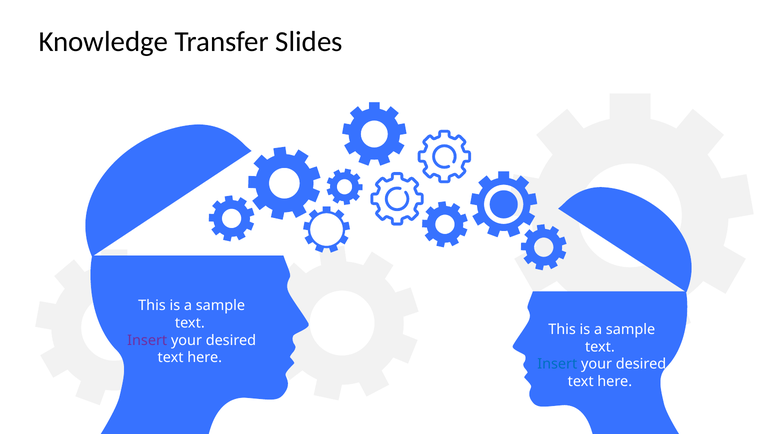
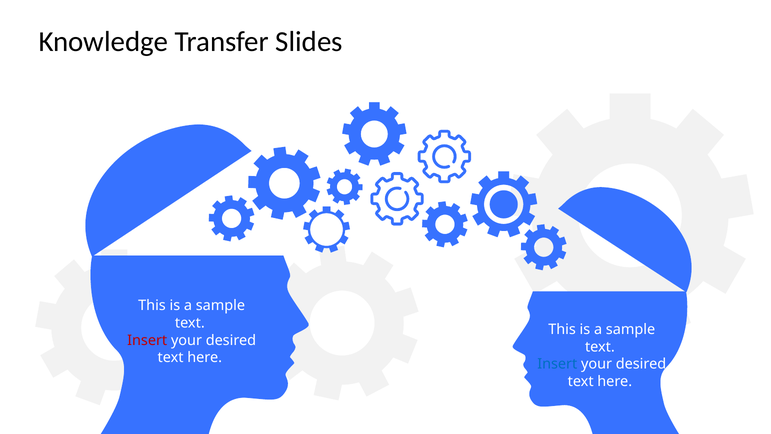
Insert at (147, 340) colour: purple -> red
